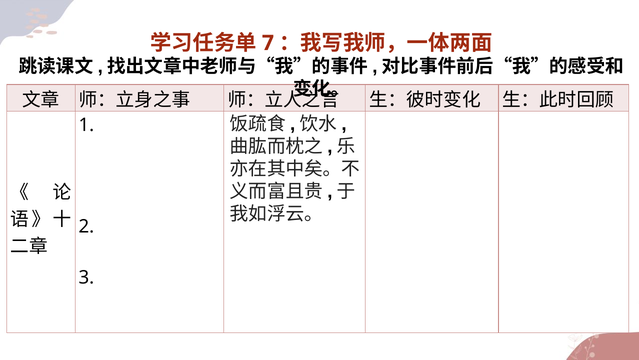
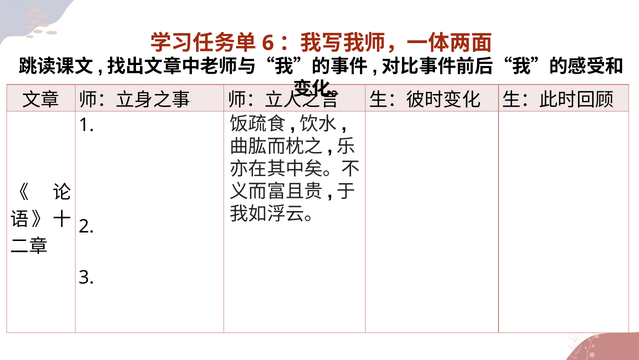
7: 7 -> 6
